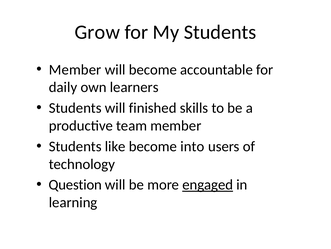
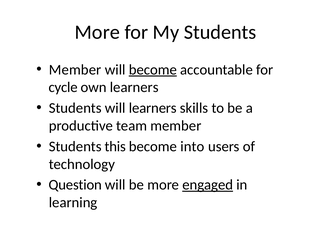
Grow at (97, 32): Grow -> More
become at (153, 69) underline: none -> present
daily: daily -> cycle
will finished: finished -> learners
like: like -> this
